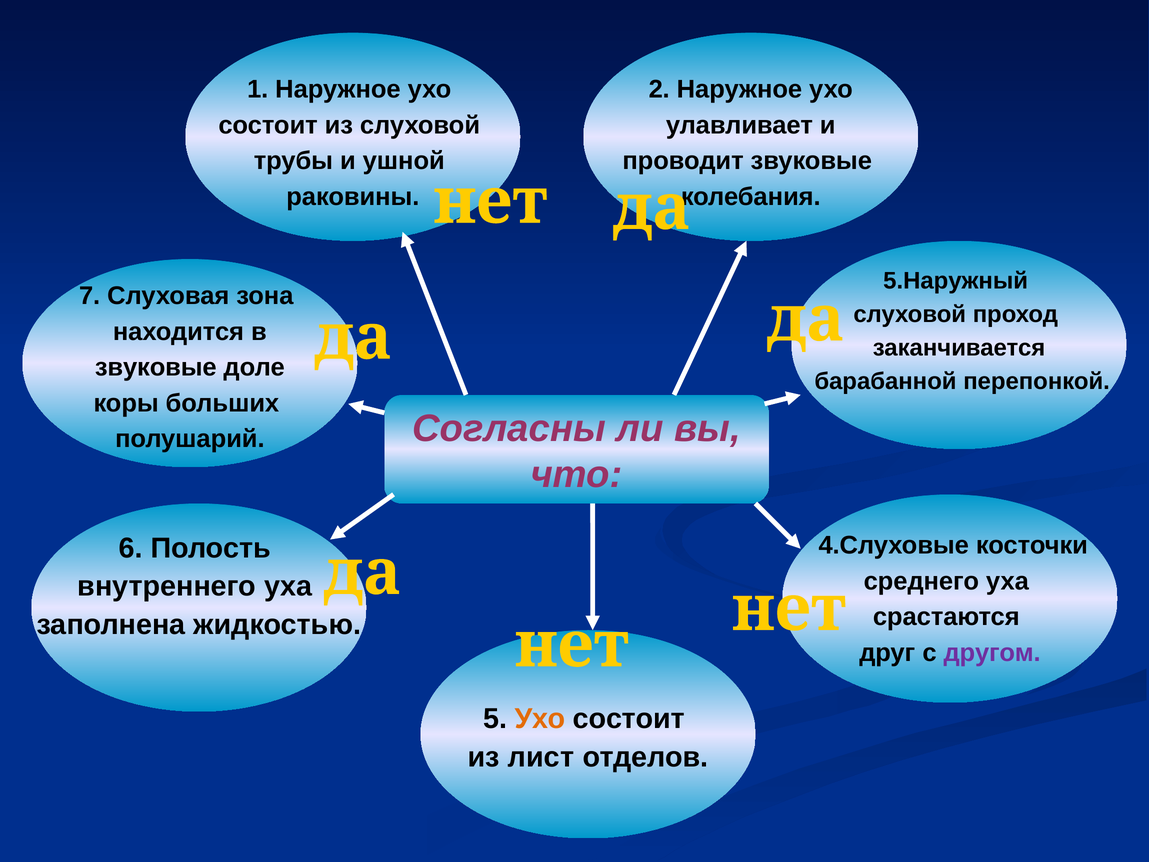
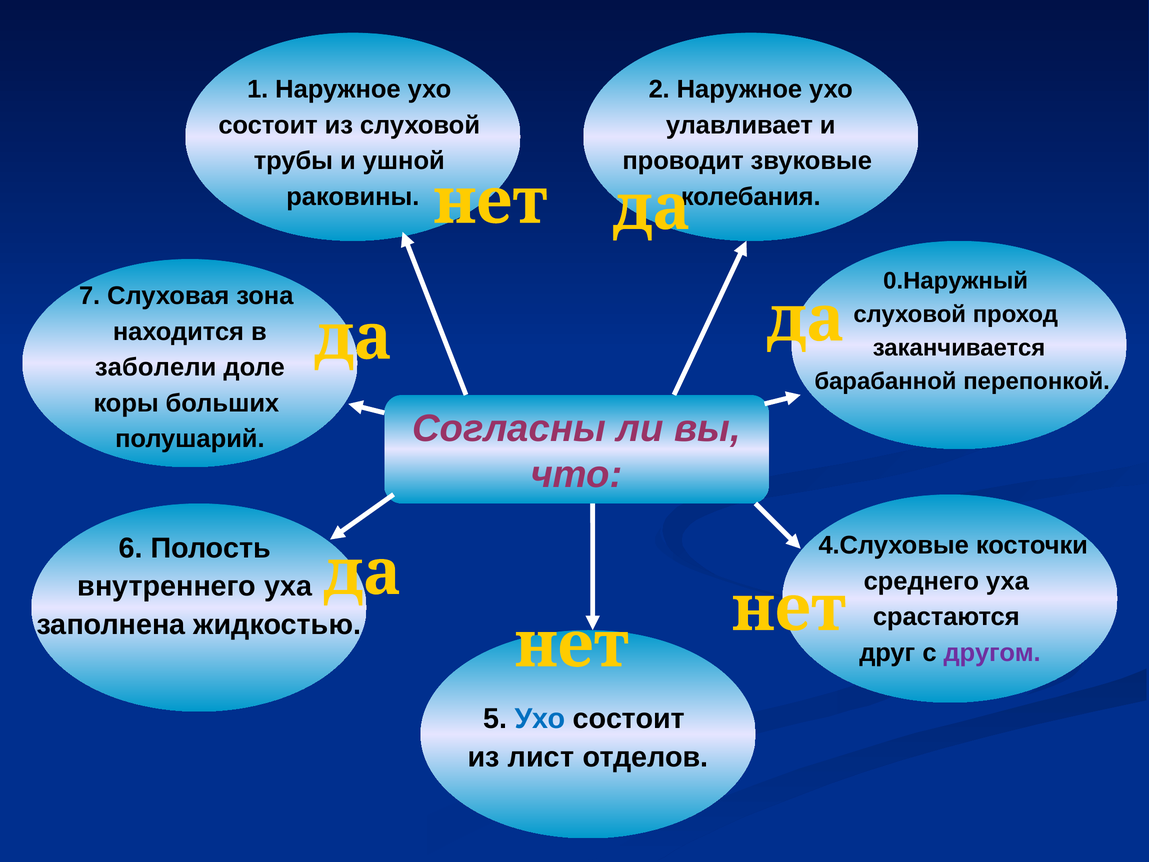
5.Наружный: 5.Наружный -> 0.Наружный
звуковые at (156, 367): звуковые -> заболели
Ухо at (540, 719) colour: orange -> blue
